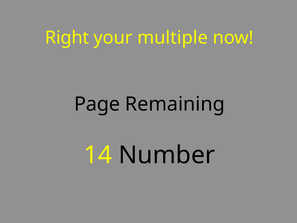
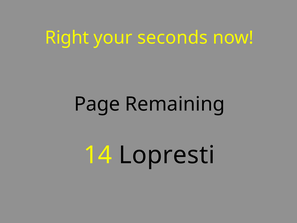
multiple: multiple -> seconds
Number: Number -> Lopresti
